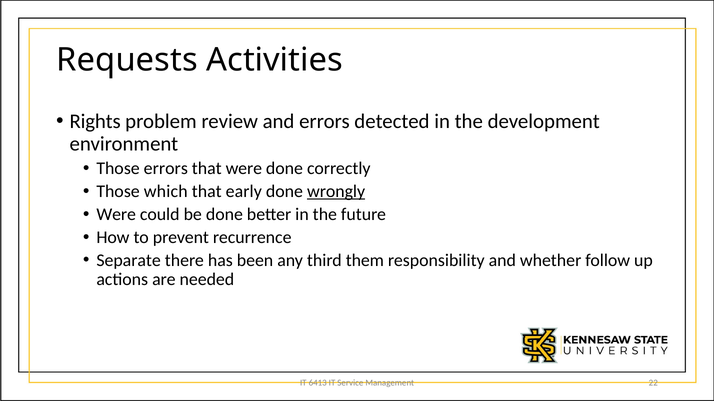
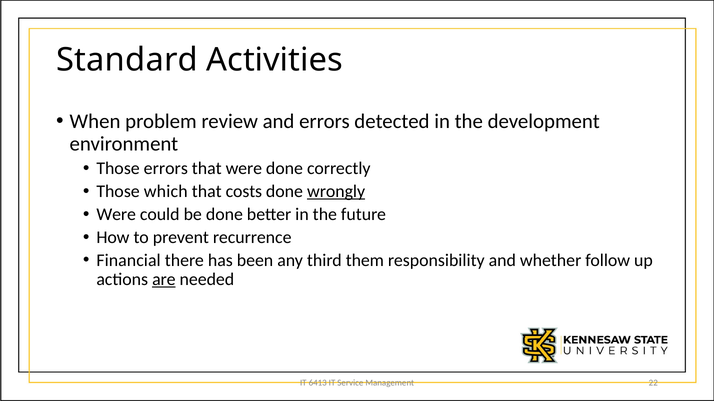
Requests: Requests -> Standard
Rights: Rights -> When
early: early -> costs
Separate: Separate -> Financial
are underline: none -> present
